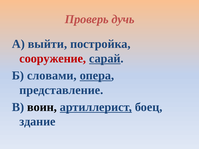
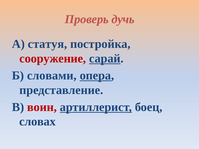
выйти: выйти -> статуя
воин colour: black -> red
здание: здание -> словах
